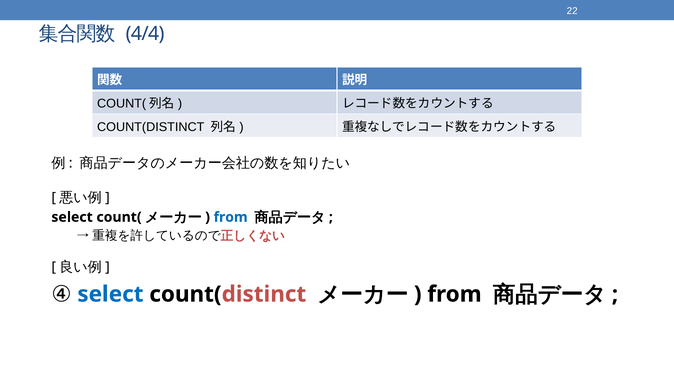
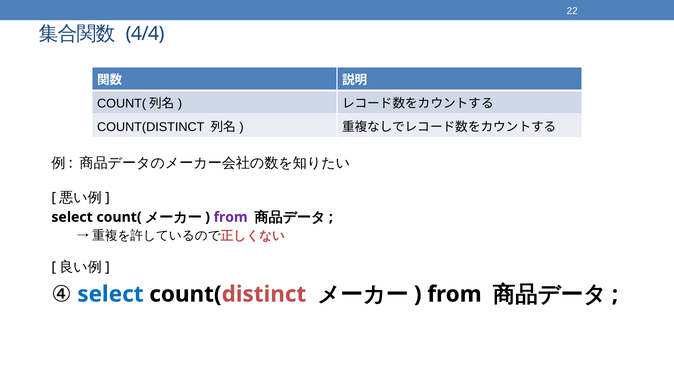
from at (231, 217) colour: blue -> purple
